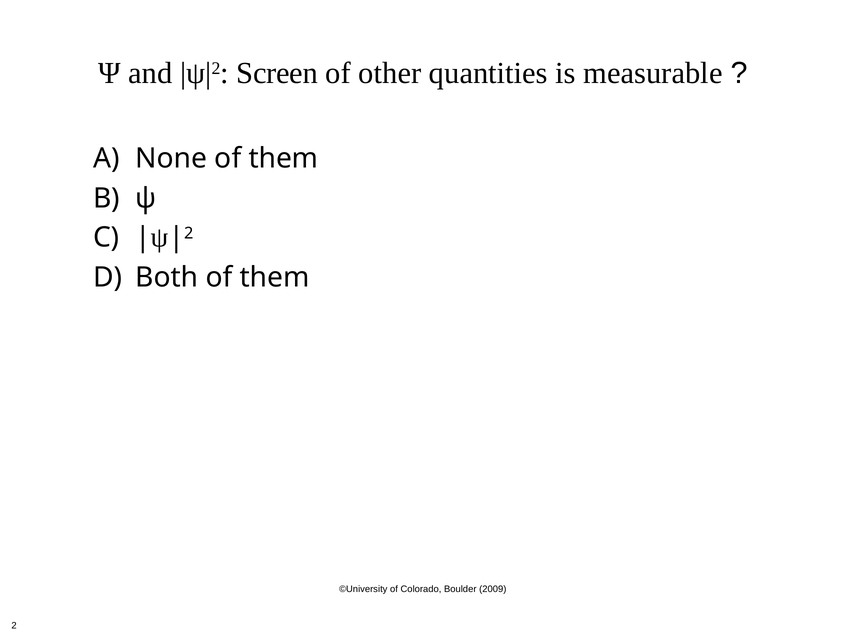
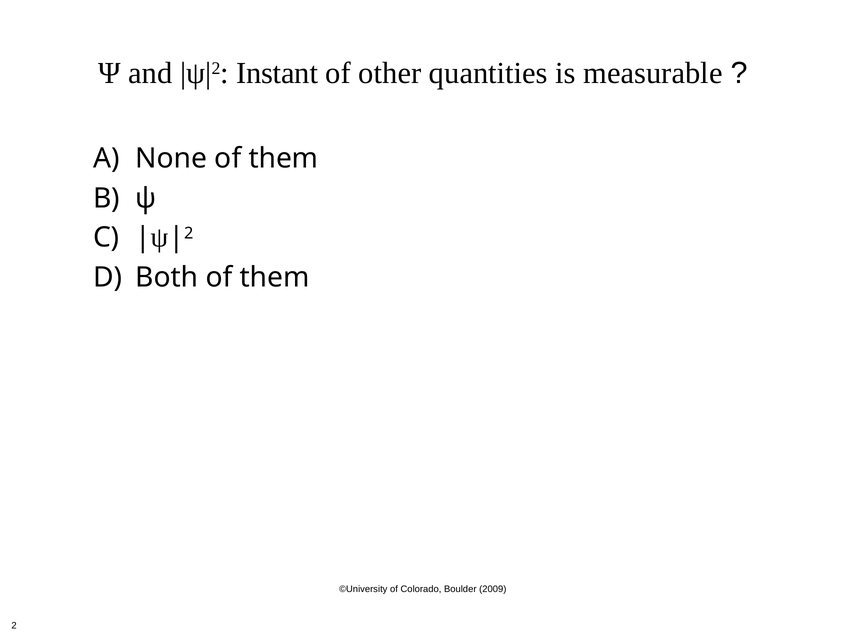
Screen: Screen -> Instant
